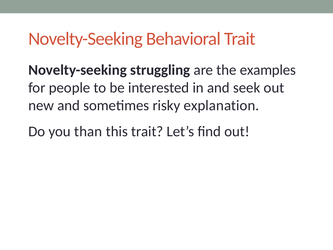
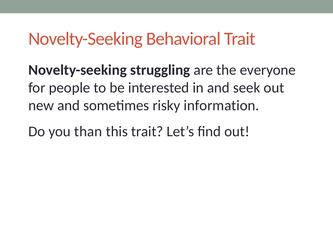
examples: examples -> everyone
explanation: explanation -> information
